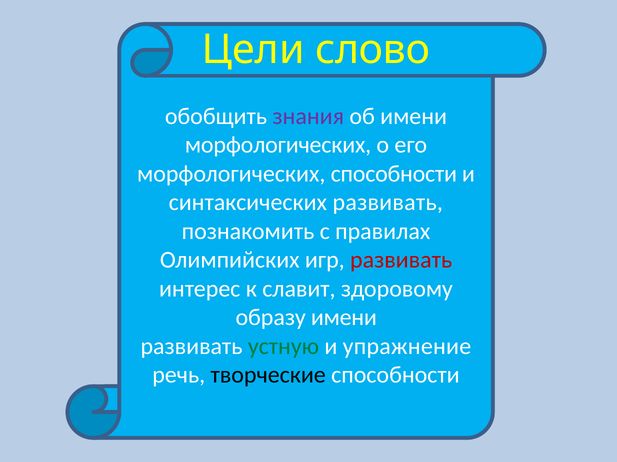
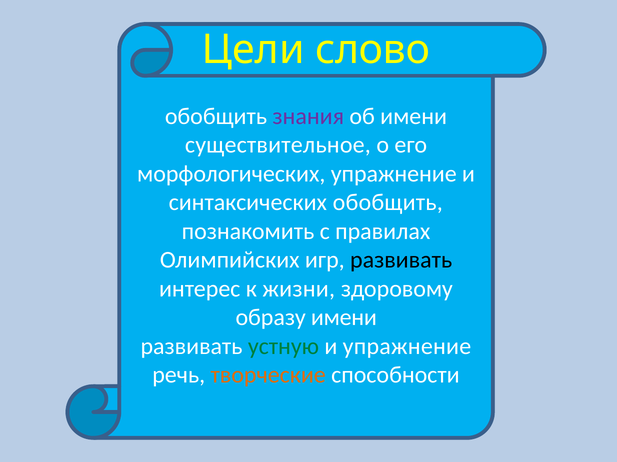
морфологических at (278, 145): морфологических -> существительное
морфологических способности: способности -> упражнение
синтаксических развивать: развивать -> обобщить
развивать at (401, 260) colour: red -> black
славит: славит -> жизни
творческие colour: black -> orange
